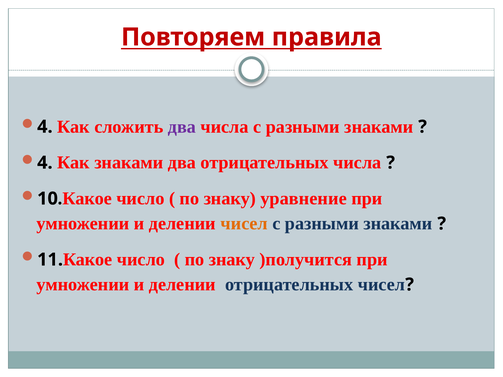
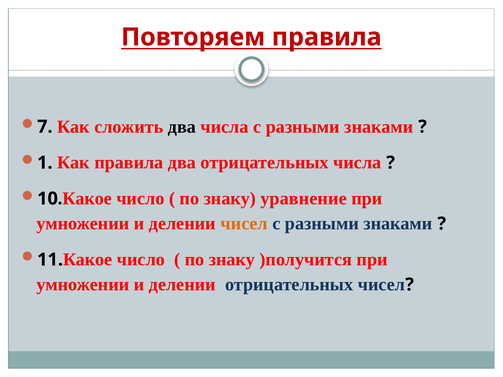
4 at (45, 127): 4 -> 7
два at (182, 127) colour: purple -> black
4 at (45, 163): 4 -> 1
Как знаками: знаками -> правила
